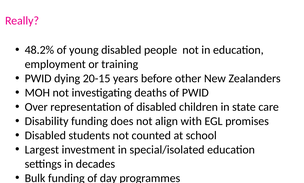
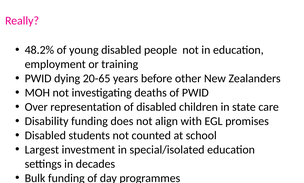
20-15: 20-15 -> 20-65
